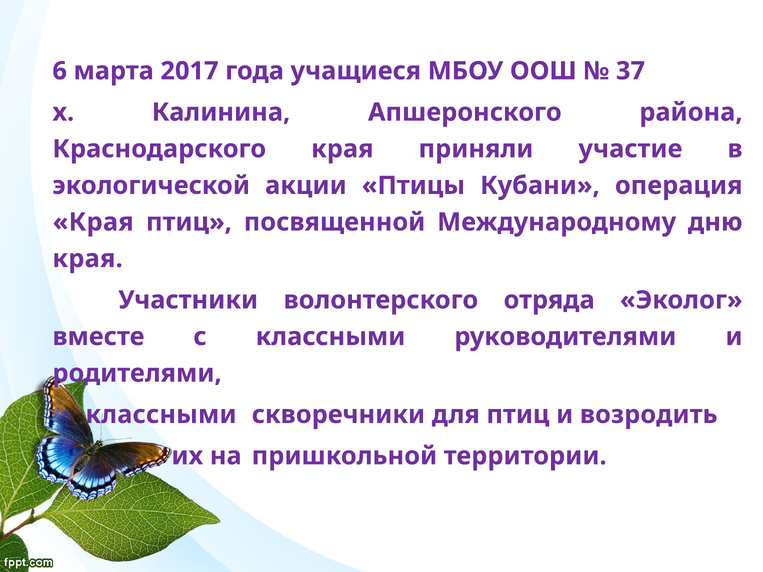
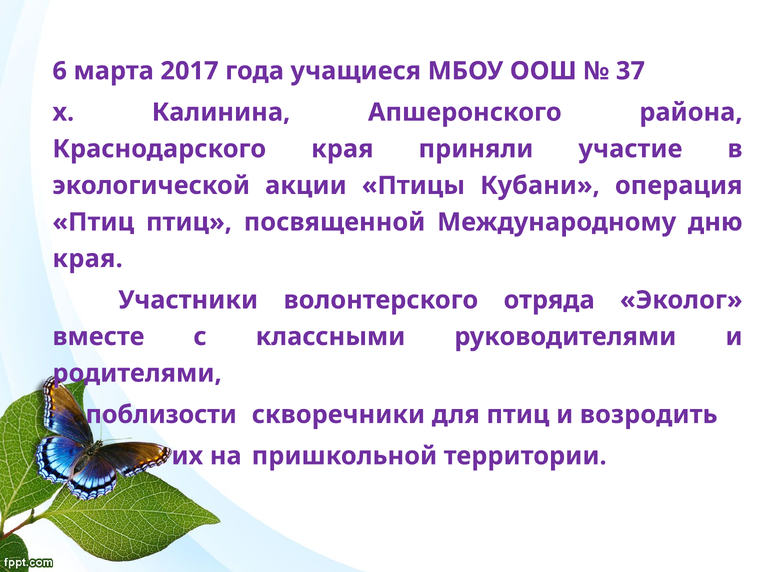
Края at (93, 222): Края -> Птиц
классными at (161, 415): классными -> поблизости
